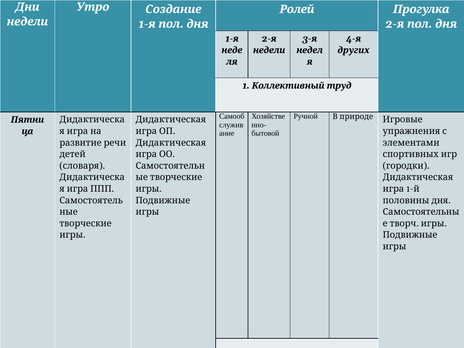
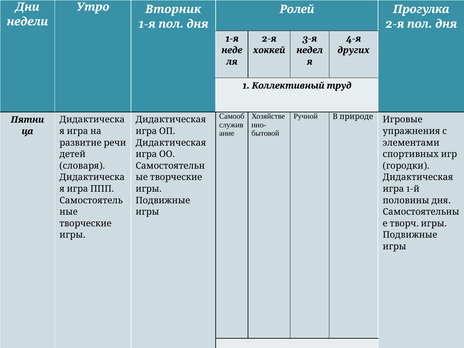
Создание: Создание -> Вторник
недели at (269, 50): недели -> хоккей
